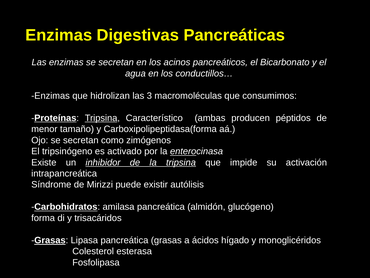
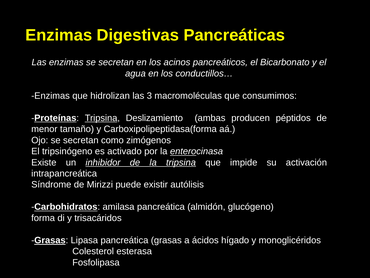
Característico: Característico -> Deslizamiento
